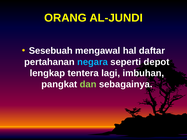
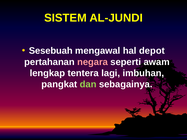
ORANG: ORANG -> SISTEM
daftar: daftar -> depot
negara colour: light blue -> pink
depot: depot -> awam
